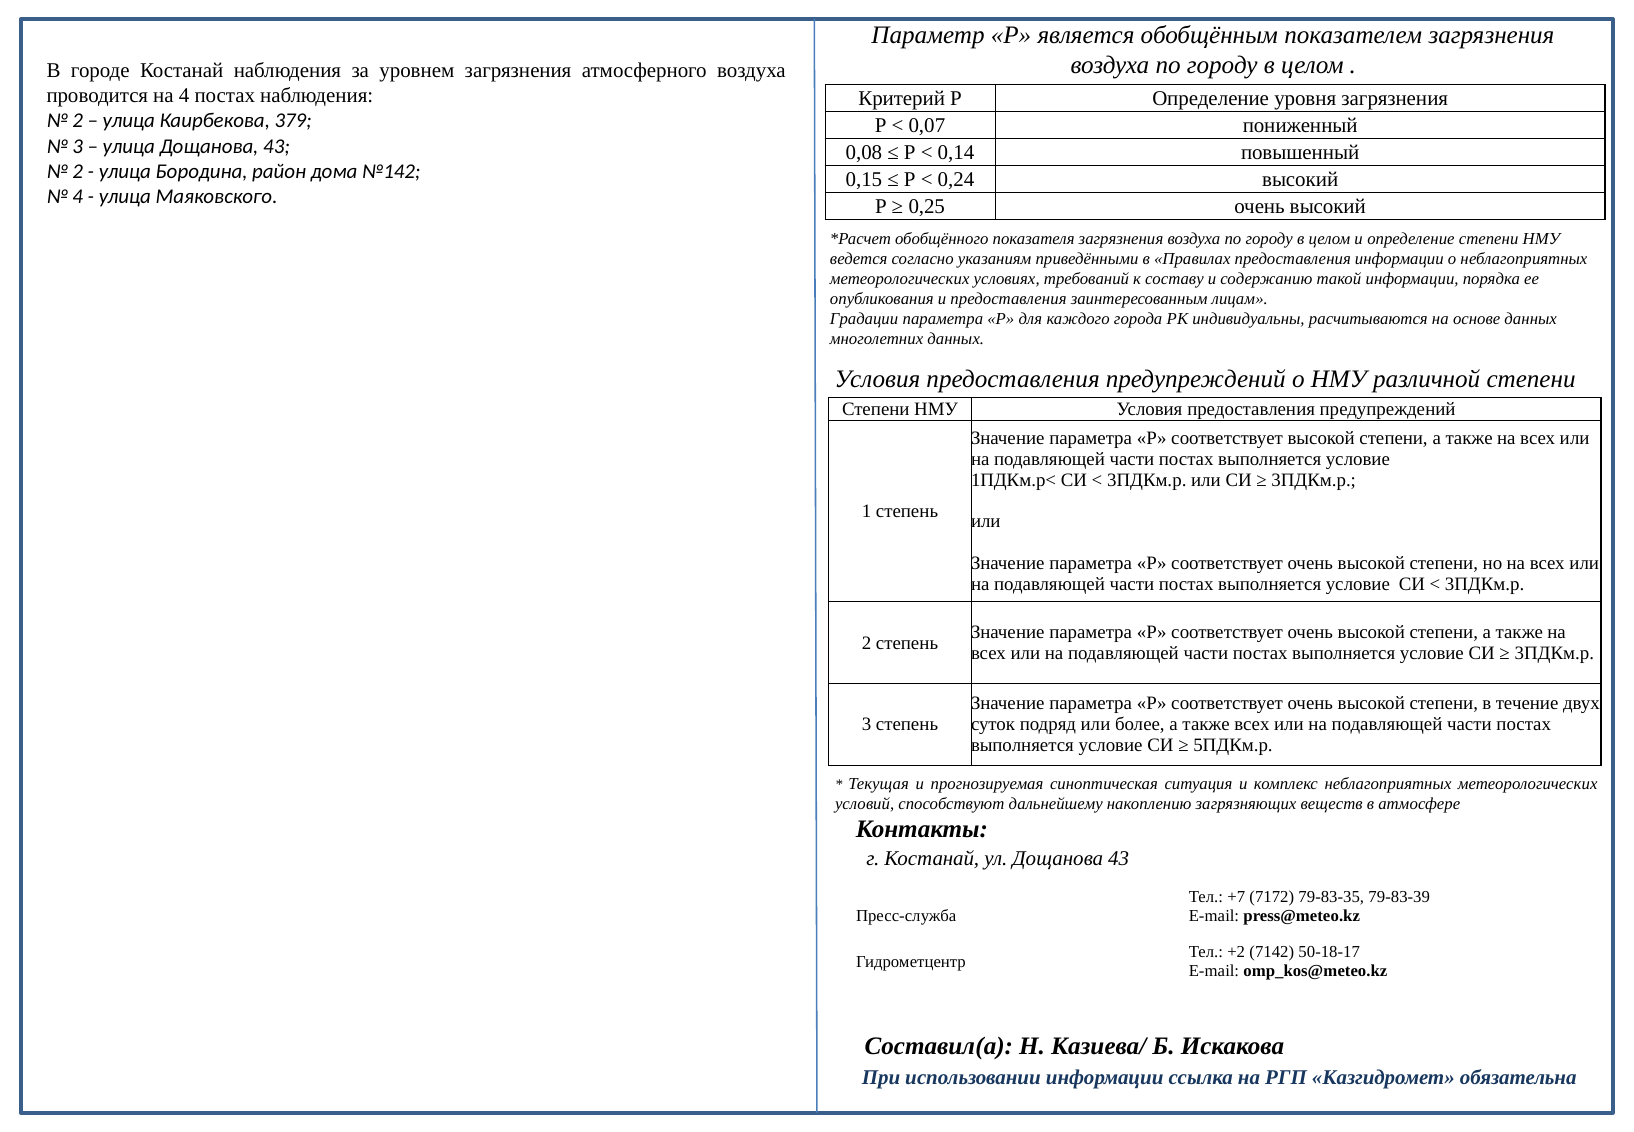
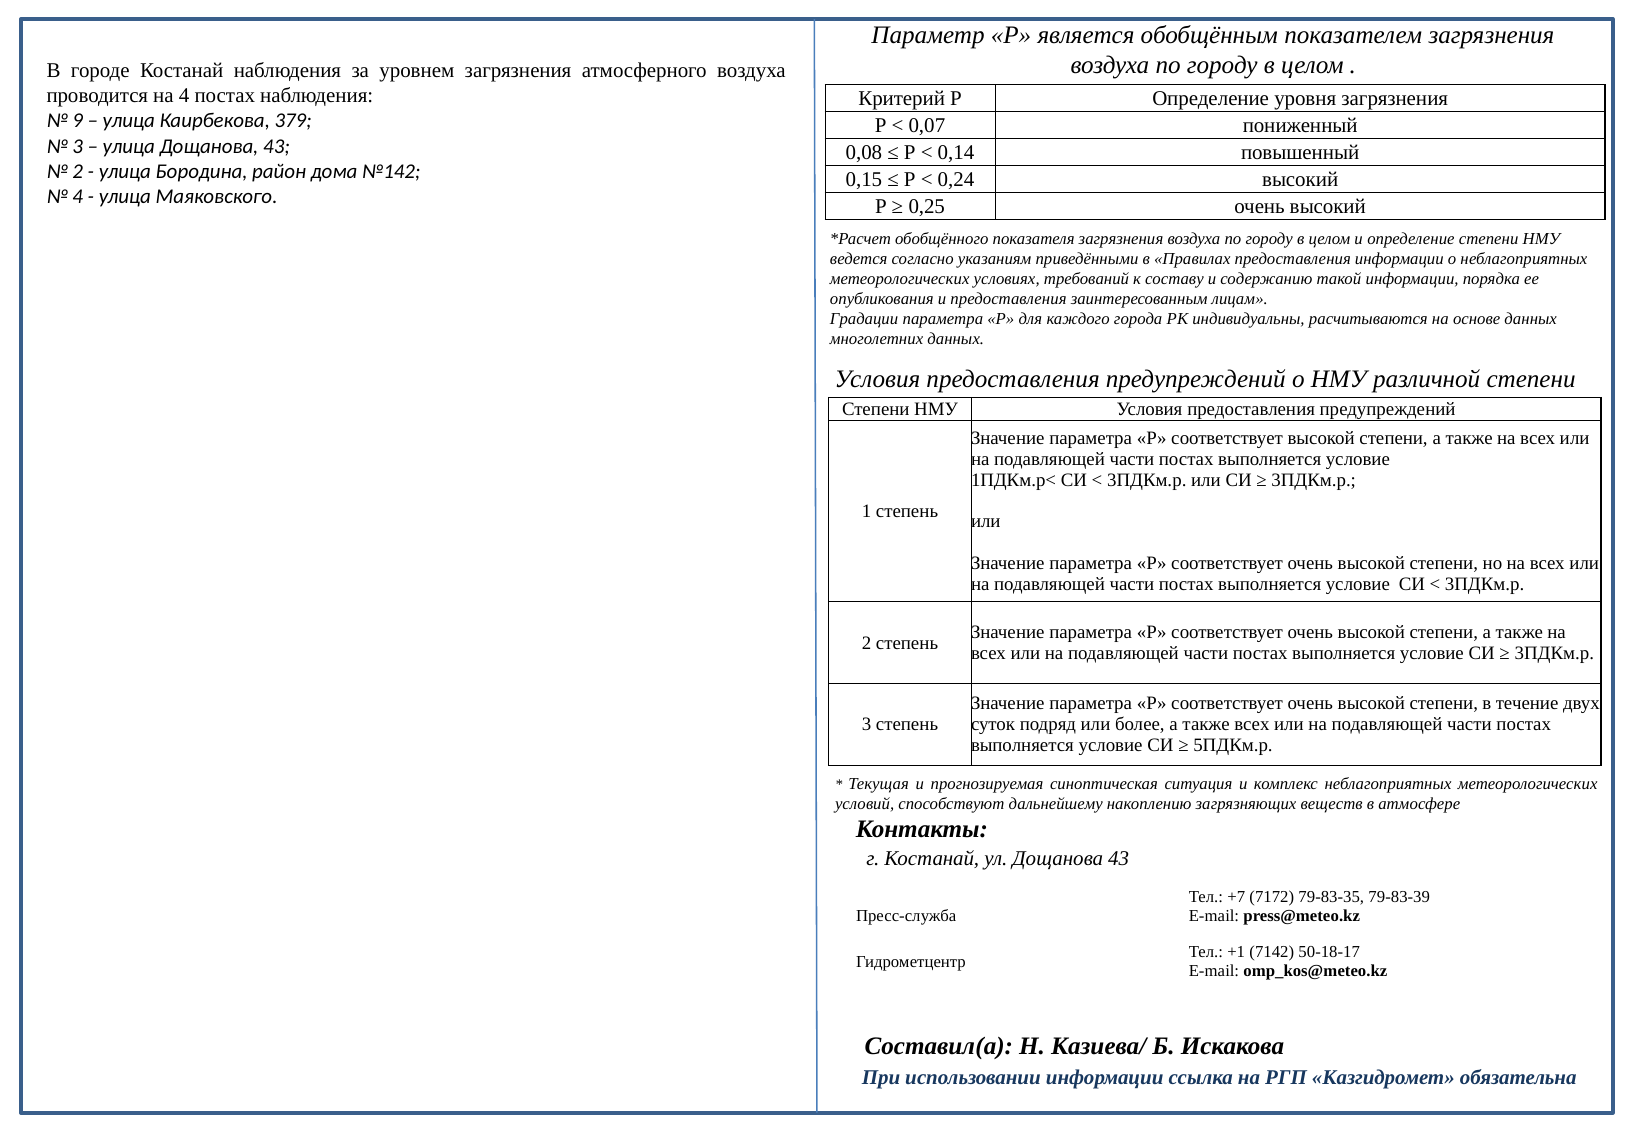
2 at (78, 121): 2 -> 9
+2: +2 -> +1
